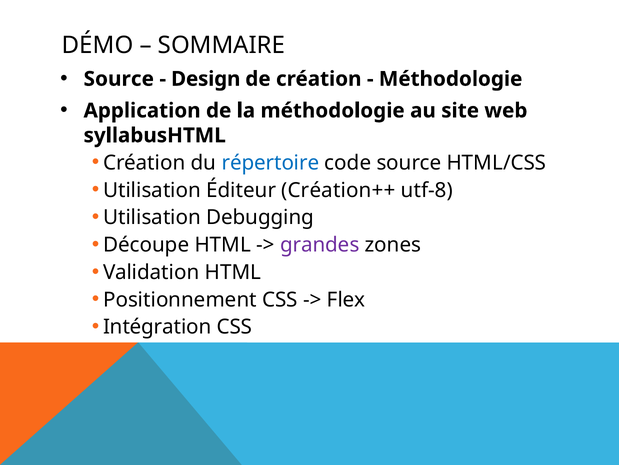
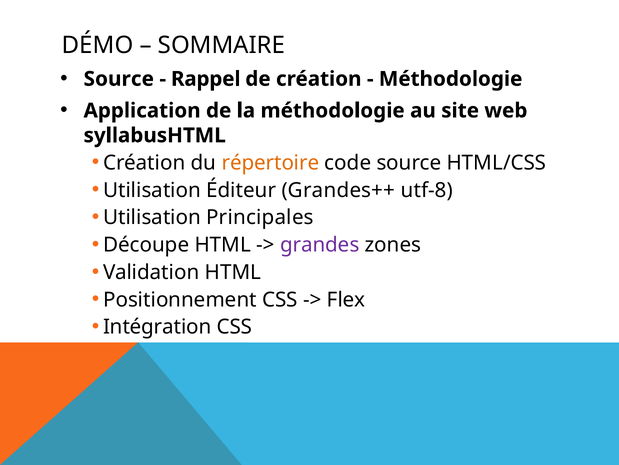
Design: Design -> Rappel
répertoire colour: blue -> orange
Création++: Création++ -> Grandes++
Debugging: Debugging -> Principales
